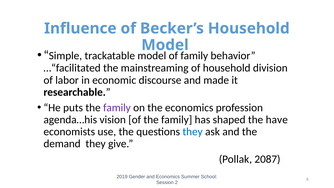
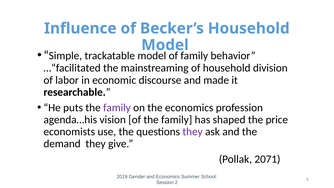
have: have -> price
they at (193, 132) colour: blue -> purple
2087: 2087 -> 2071
